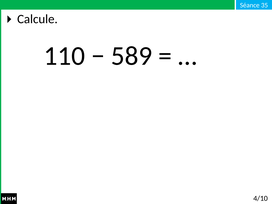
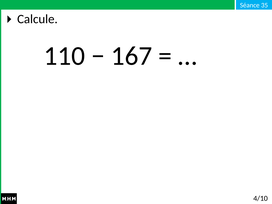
589: 589 -> 167
